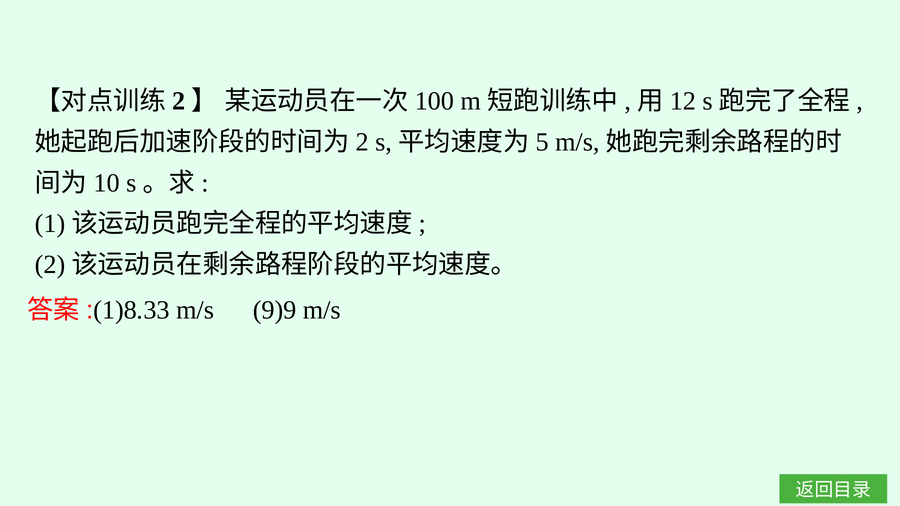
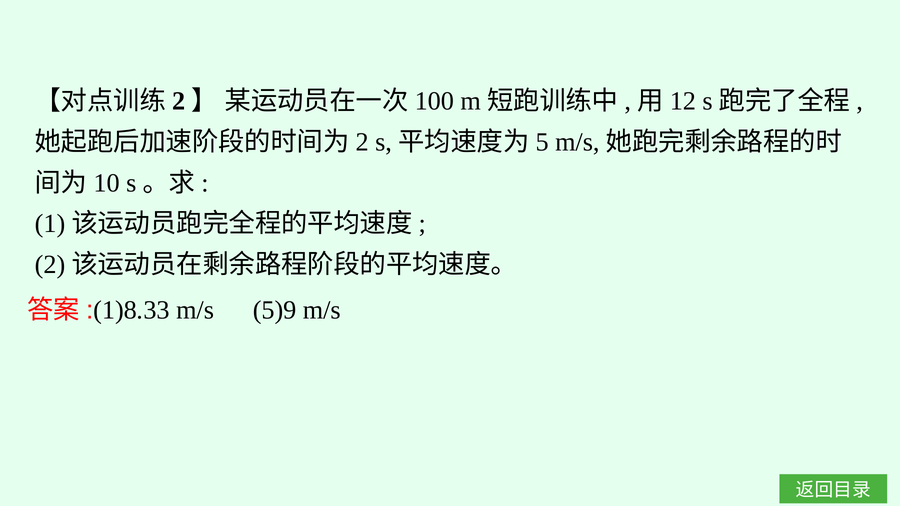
9)9: 9)9 -> 5)9
